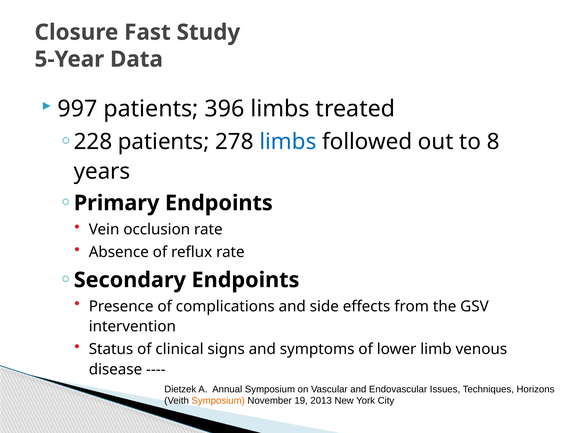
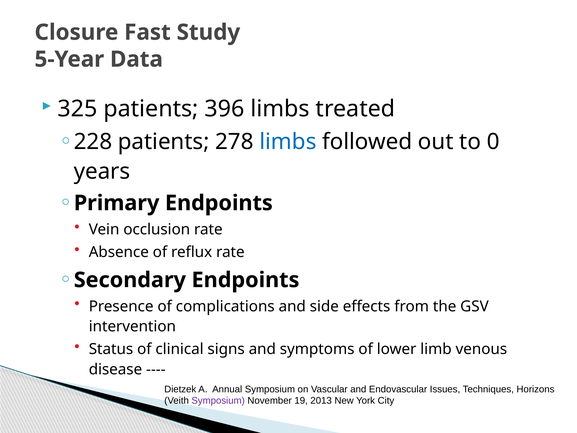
997: 997 -> 325
8: 8 -> 0
Symposium at (218, 401) colour: orange -> purple
